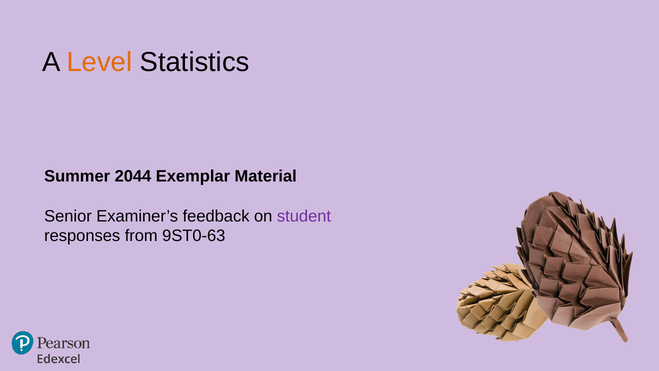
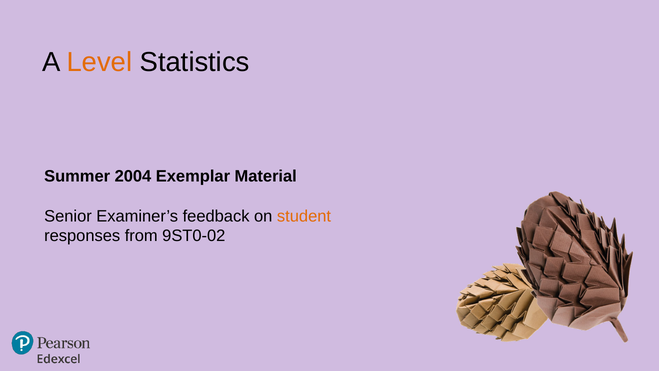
2044: 2044 -> 2004
student colour: purple -> orange
9ST0-63: 9ST0-63 -> 9ST0-02
